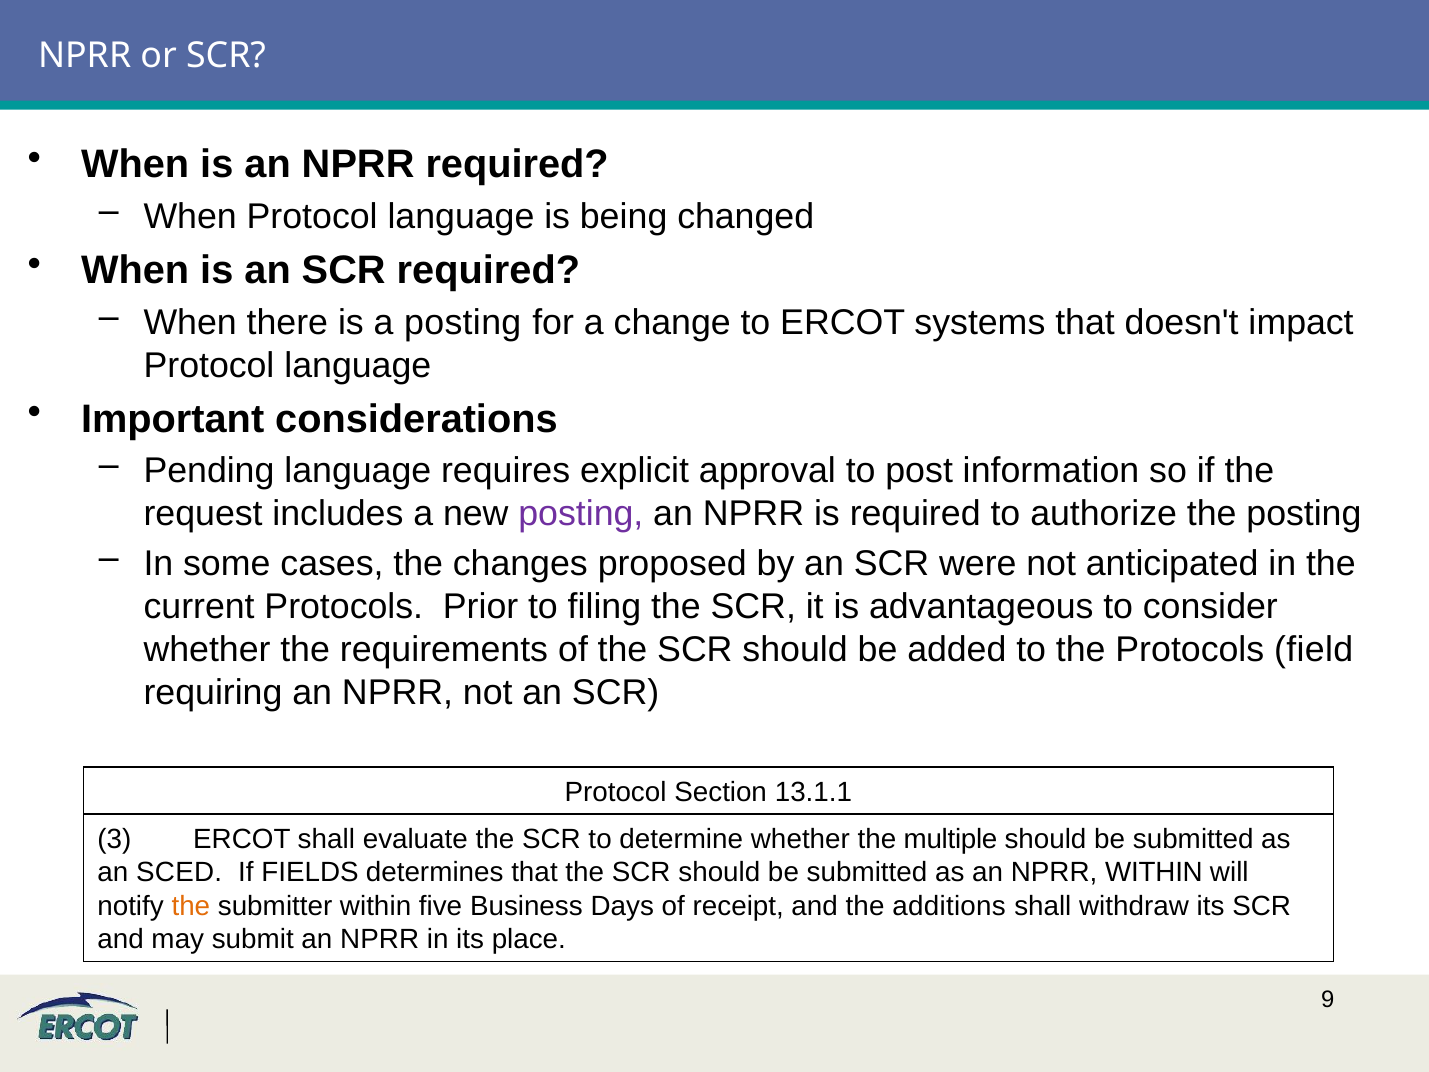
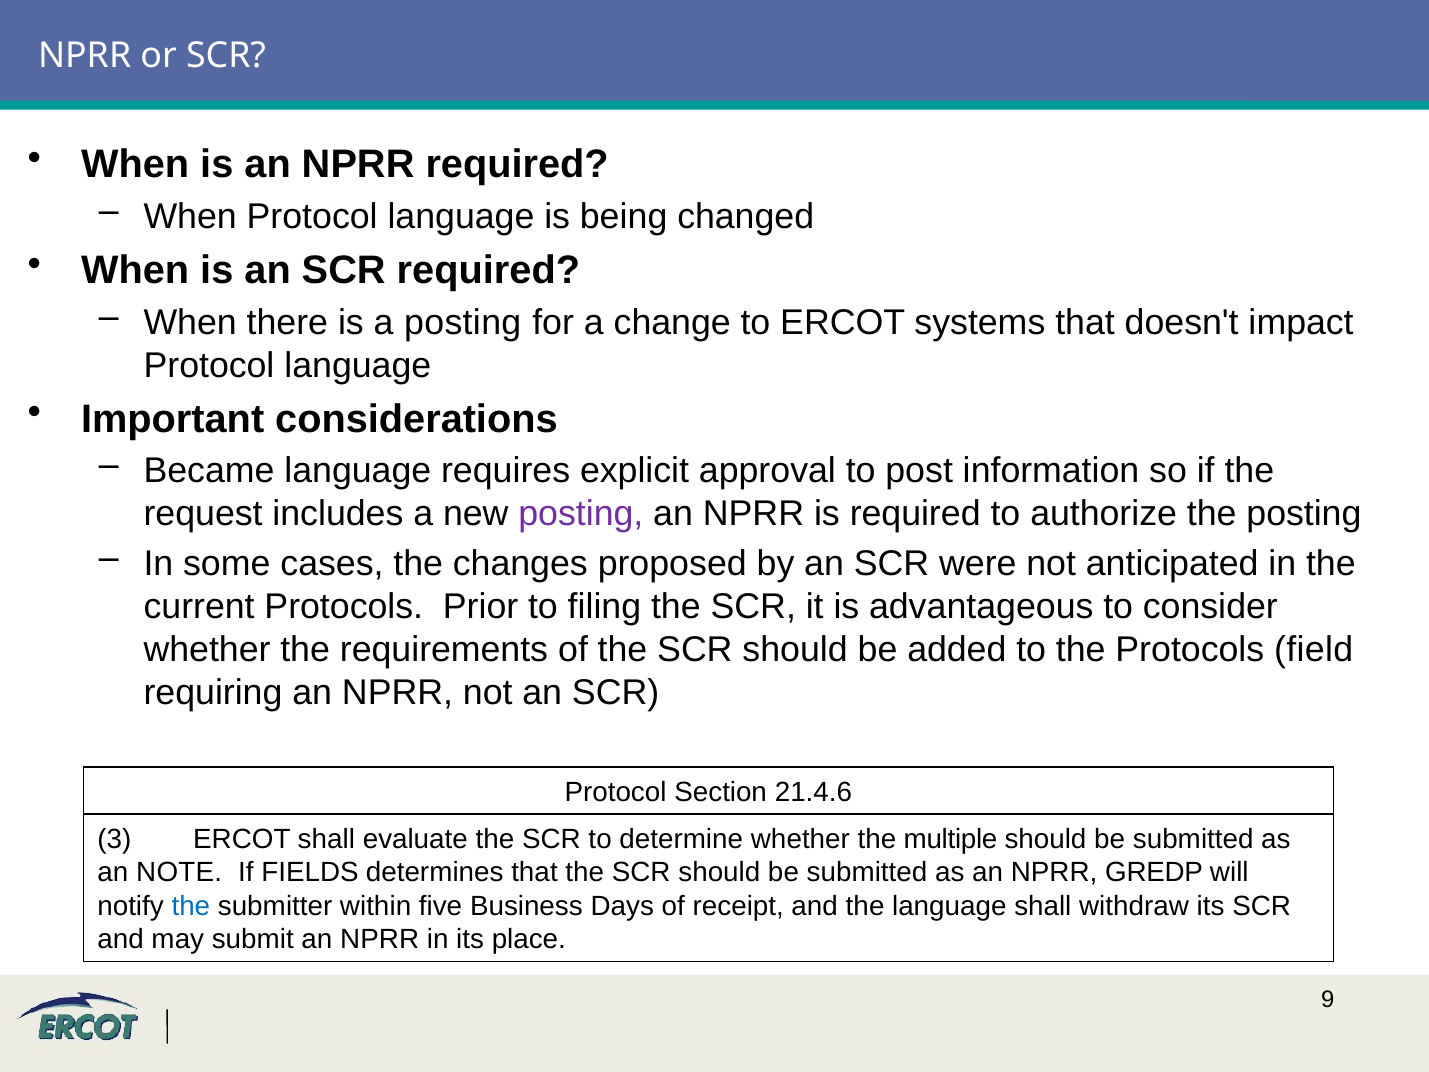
Pending: Pending -> Became
13.1.1: 13.1.1 -> 21.4.6
SCED: SCED -> NOTE
NPRR WITHIN: WITHIN -> GREDP
the at (191, 906) colour: orange -> blue
the additions: additions -> language
